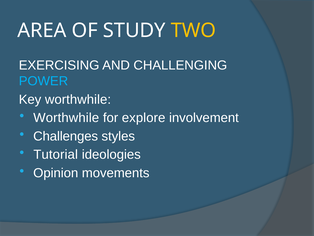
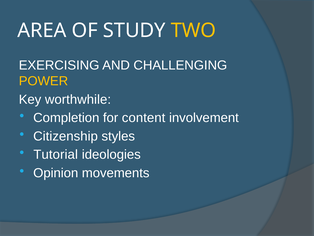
POWER colour: light blue -> yellow
Worthwhile at (66, 118): Worthwhile -> Completion
explore: explore -> content
Challenges: Challenges -> Citizenship
